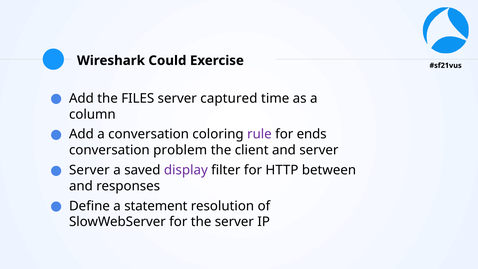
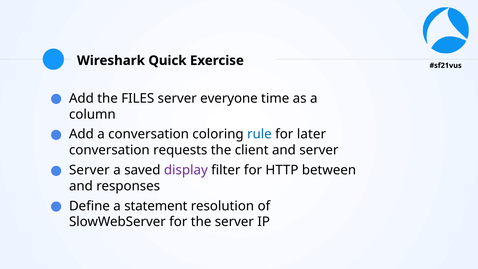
Could: Could -> Quick
captured: captured -> everyone
rule colour: purple -> blue
ends: ends -> later
problem: problem -> requests
